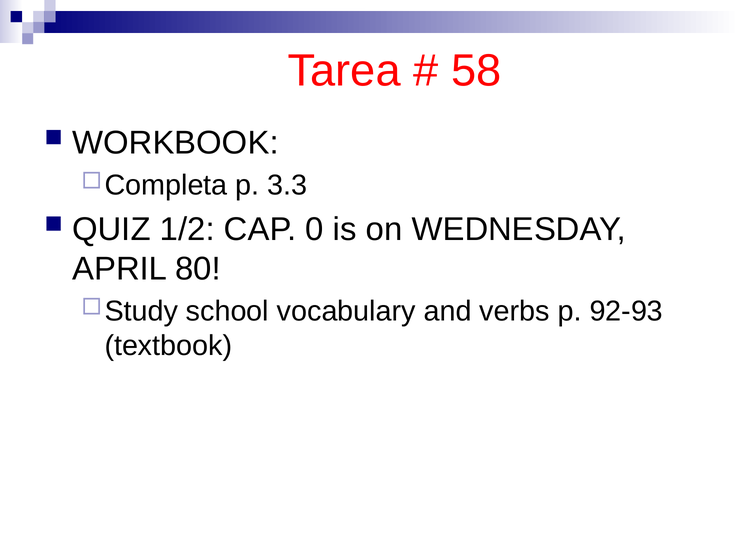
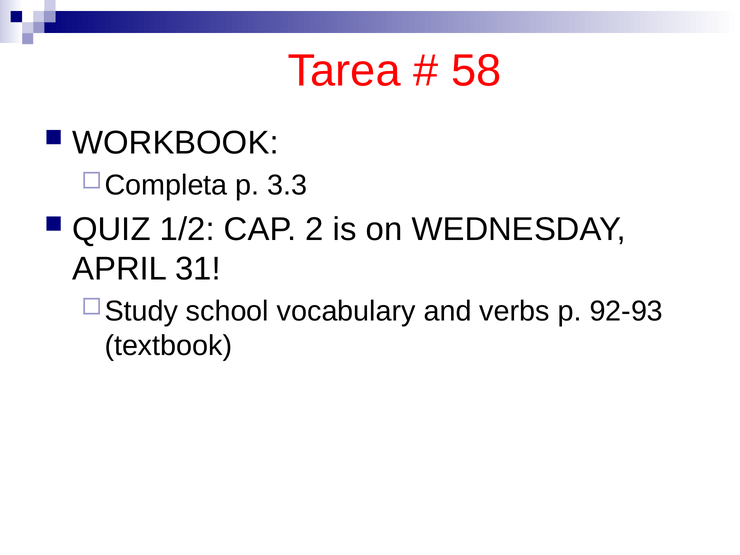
0: 0 -> 2
80: 80 -> 31
